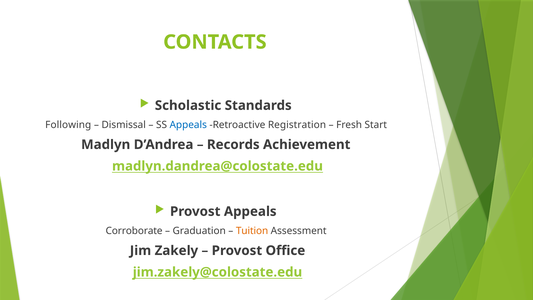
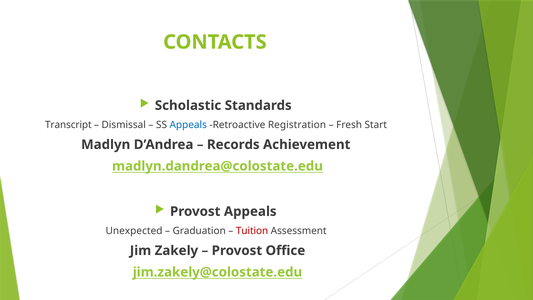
Following: Following -> Transcript
Corroborate: Corroborate -> Unexpected
Tuition colour: orange -> red
